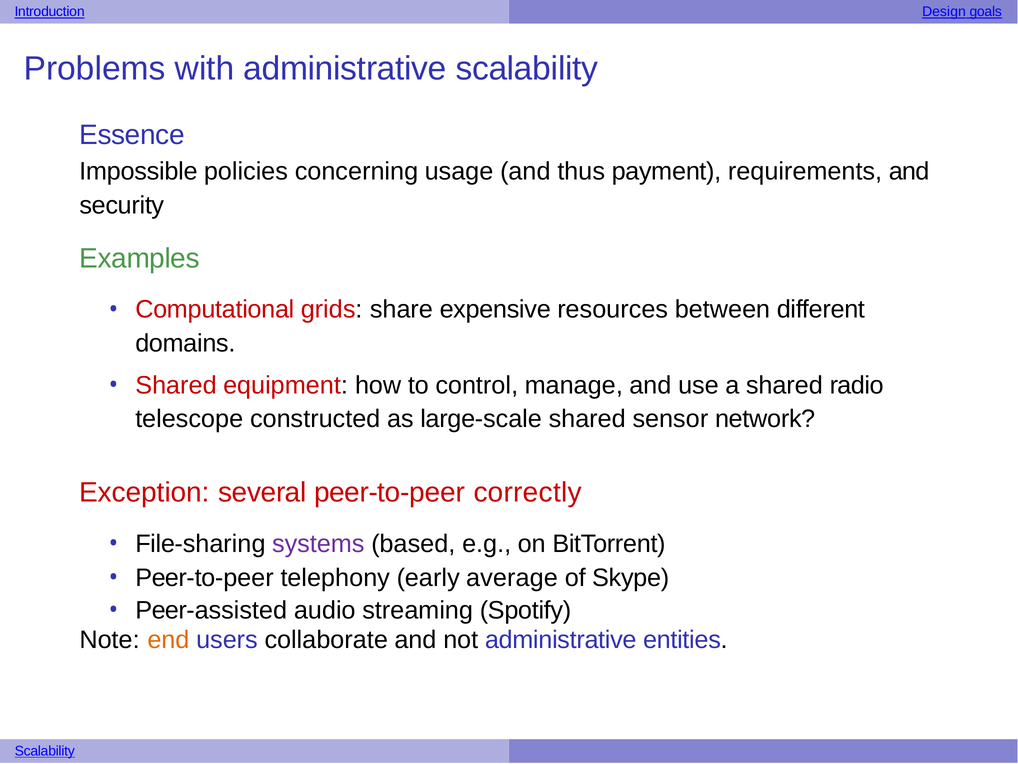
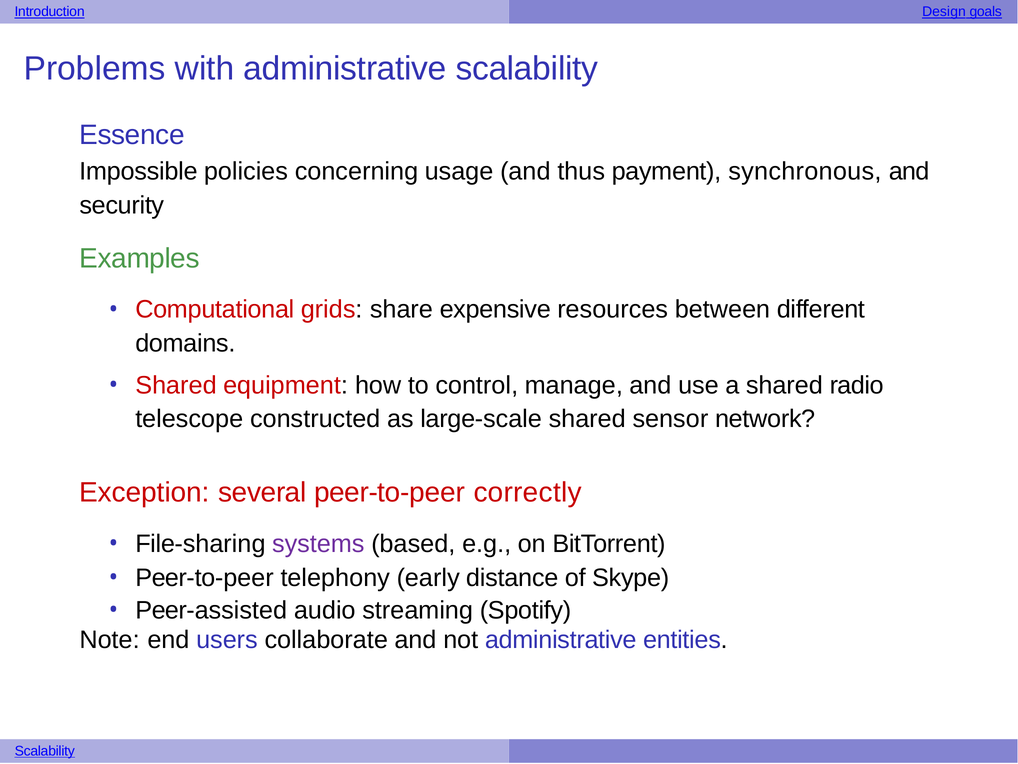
requirements: requirements -> synchronous
average: average -> distance
end colour: orange -> black
